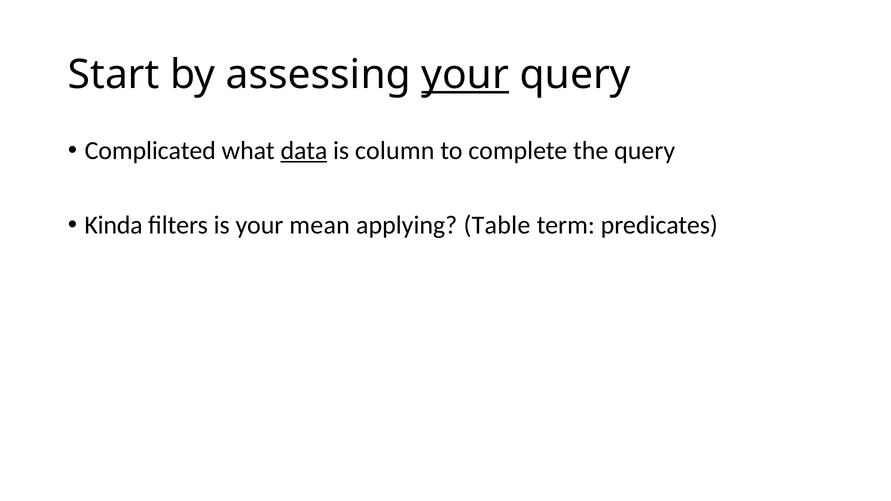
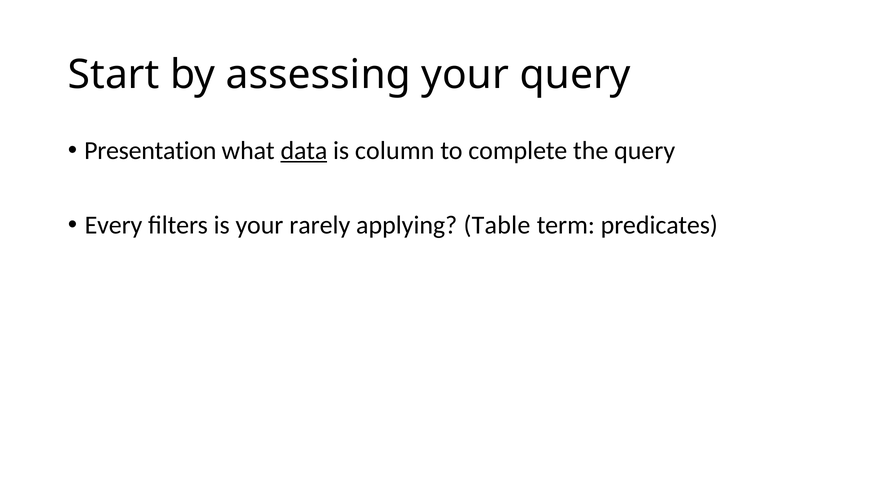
your at (465, 75) underline: present -> none
Complicated: Complicated -> Presentation
Kinda: Kinda -> Every
mean: mean -> rarely
